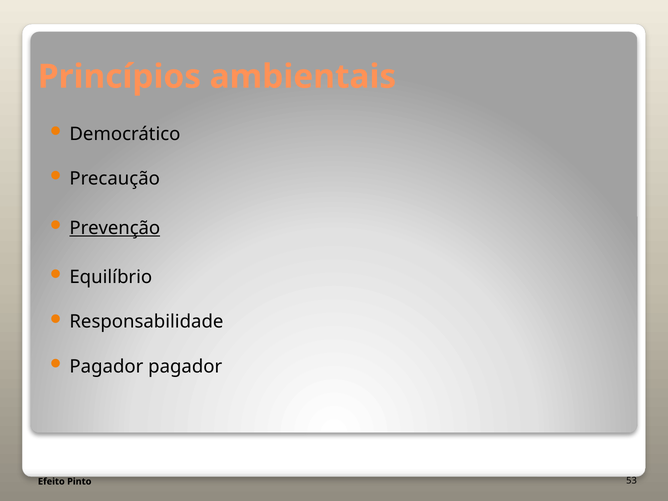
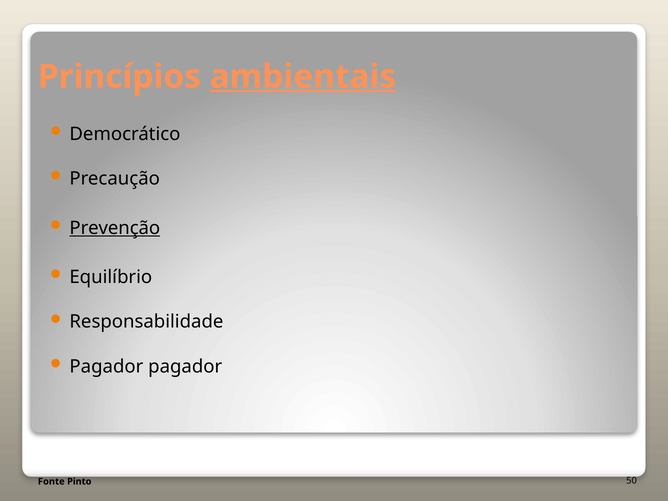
ambientais underline: none -> present
Efeito: Efeito -> Fonte
53: 53 -> 50
